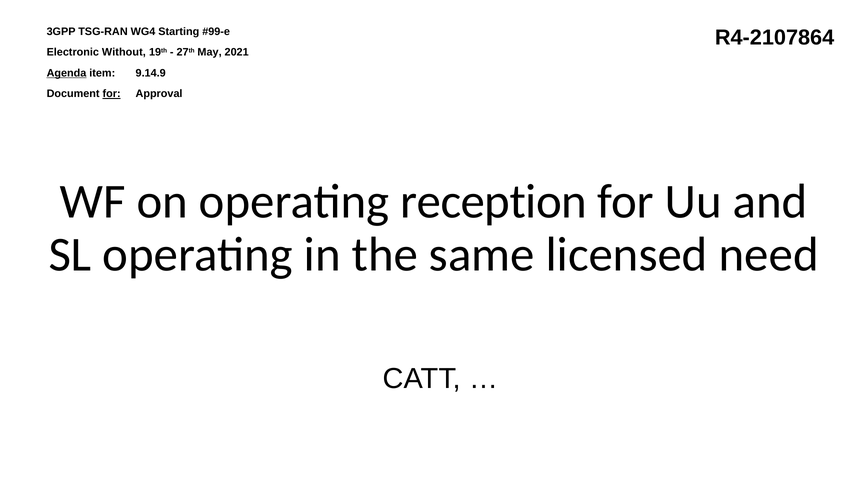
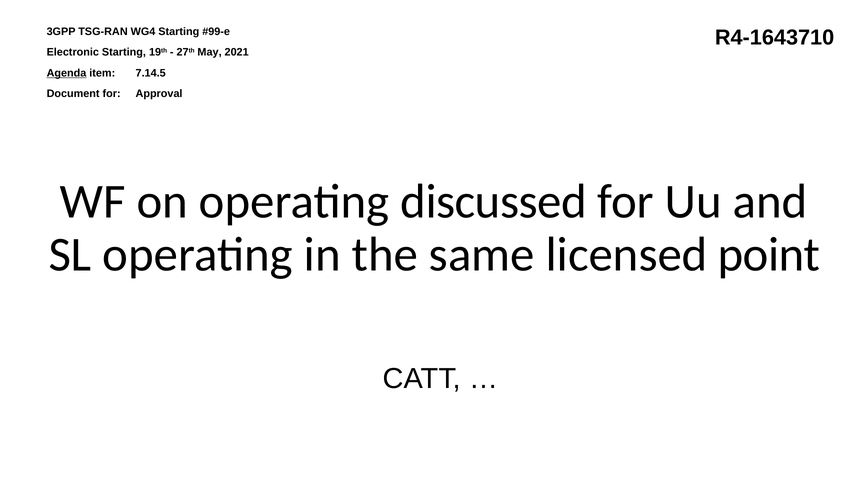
R4-2107864: R4-2107864 -> R4-1643710
Electronic Without: Without -> Starting
9.14.9: 9.14.9 -> 7.14.5
for at (112, 94) underline: present -> none
reception: reception -> discussed
need: need -> point
